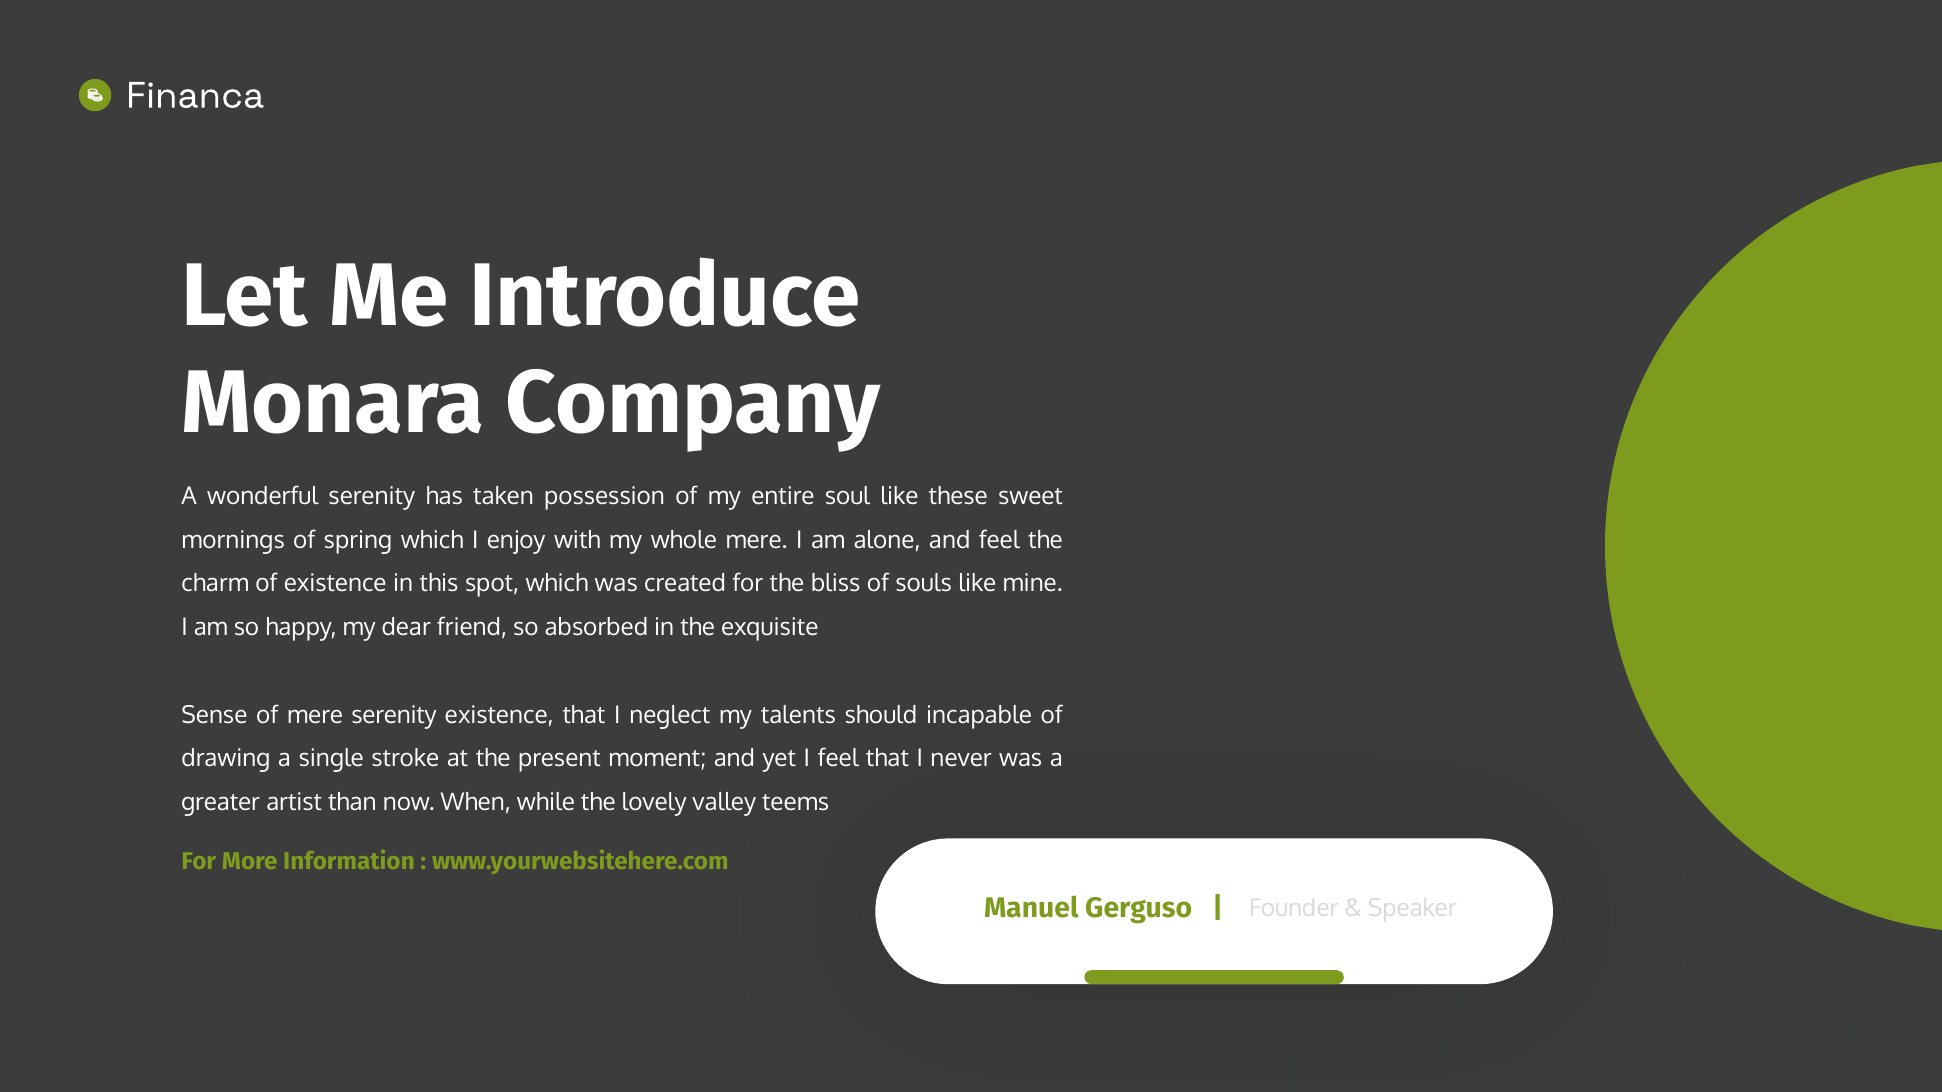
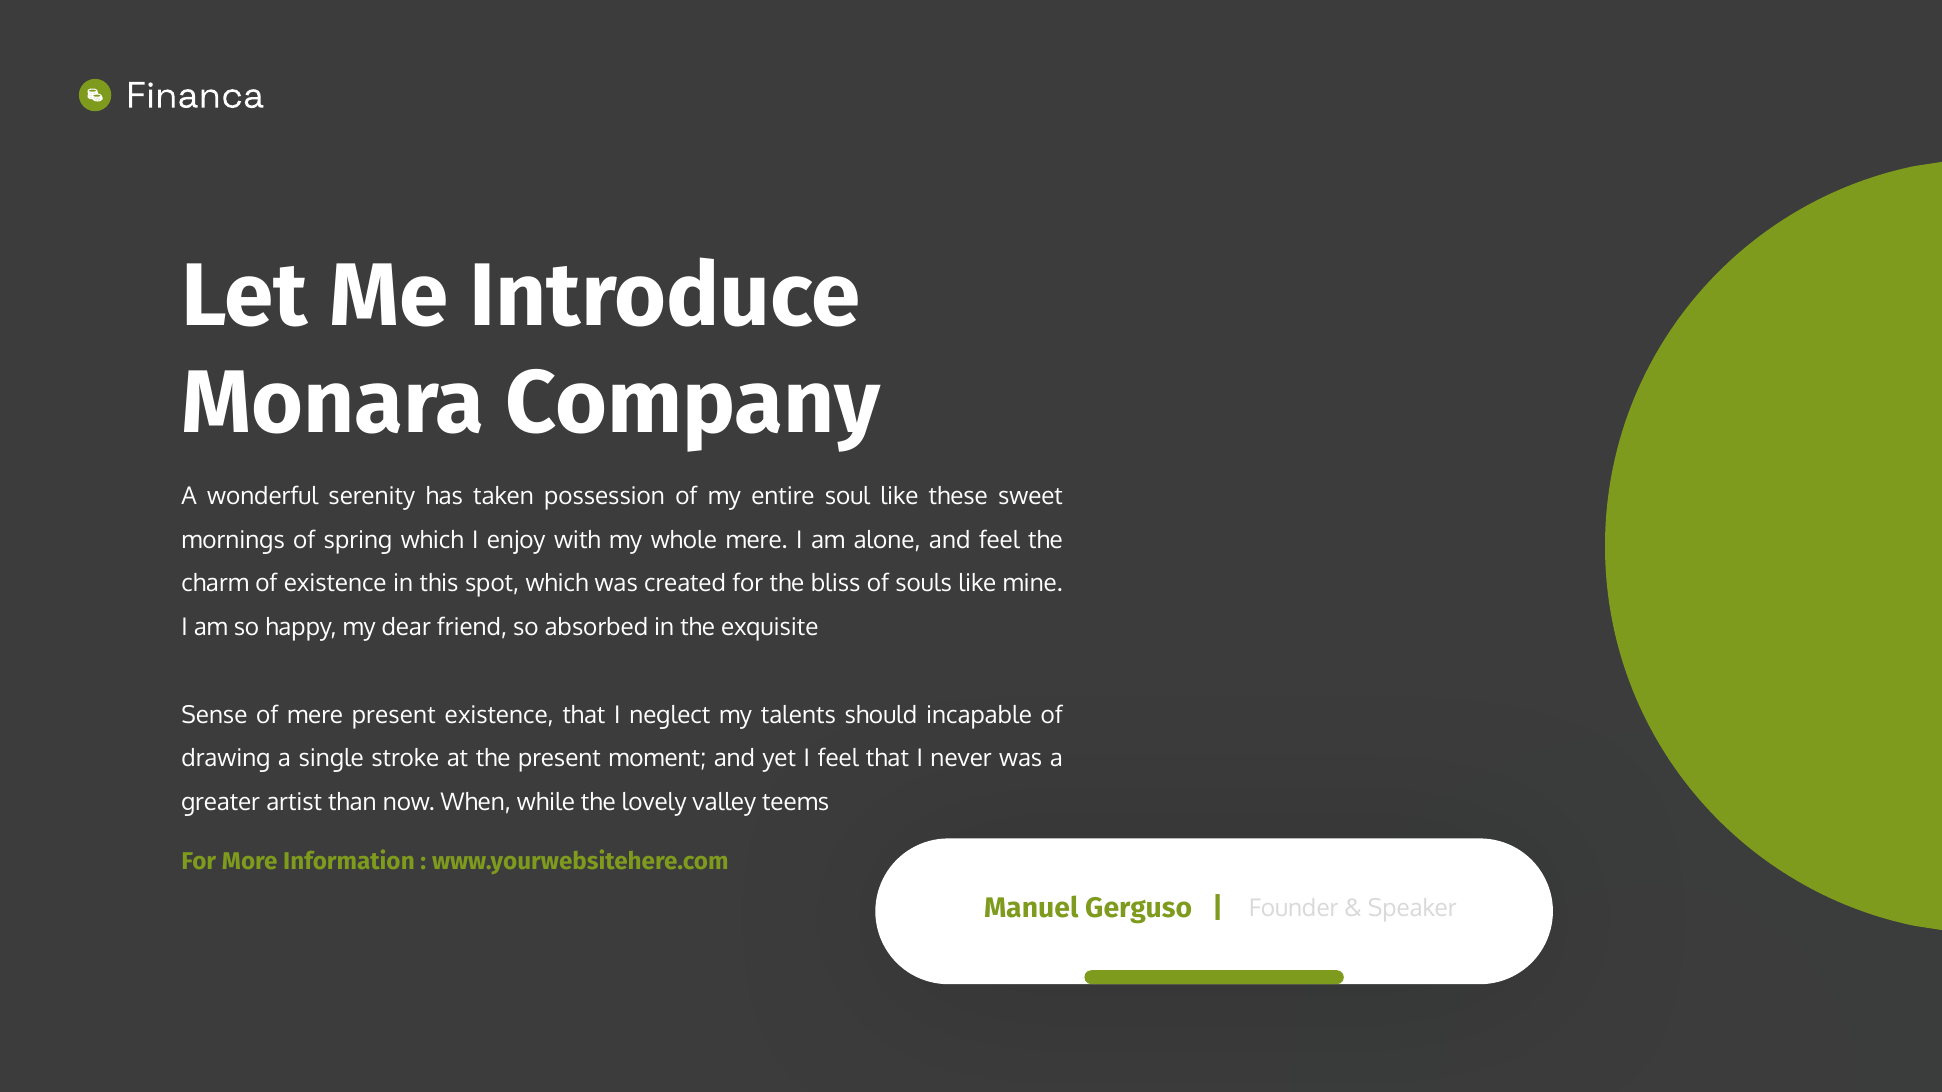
mere serenity: serenity -> present
